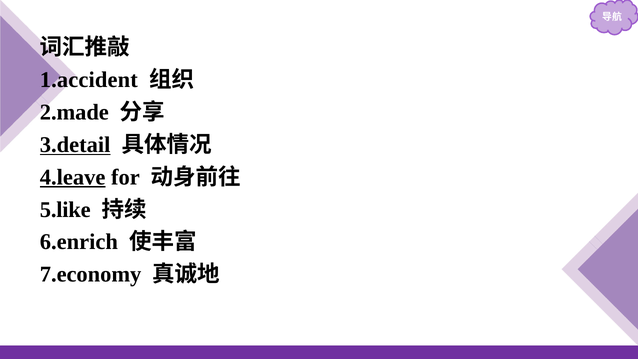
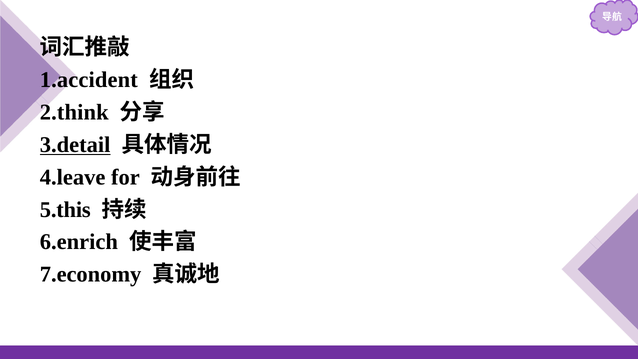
2.made: 2.made -> 2.think
4.leave underline: present -> none
5.like: 5.like -> 5.this
